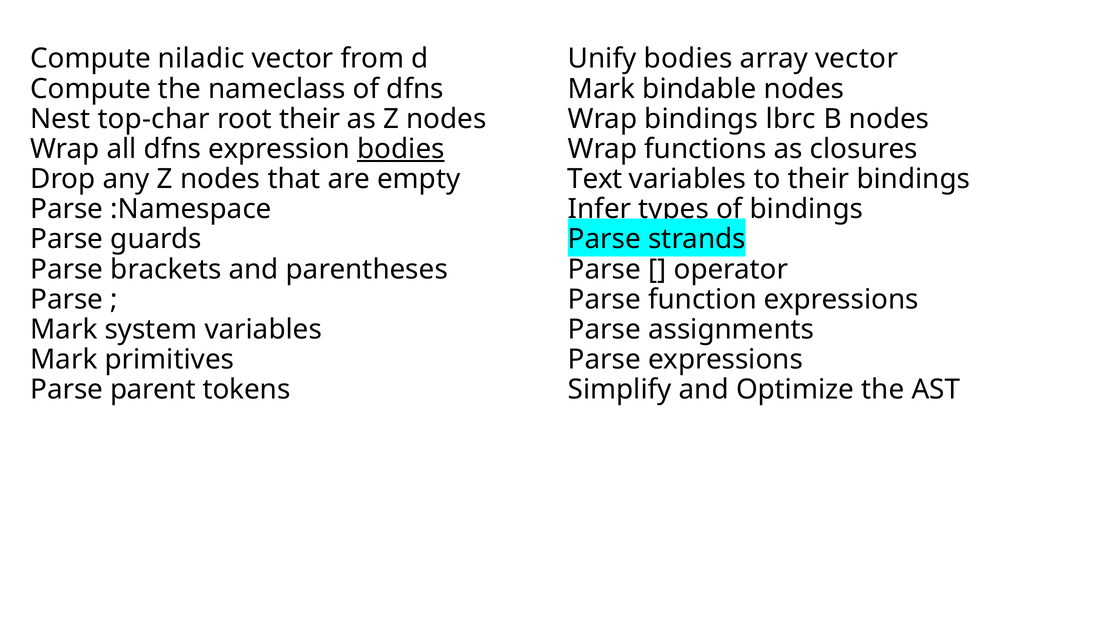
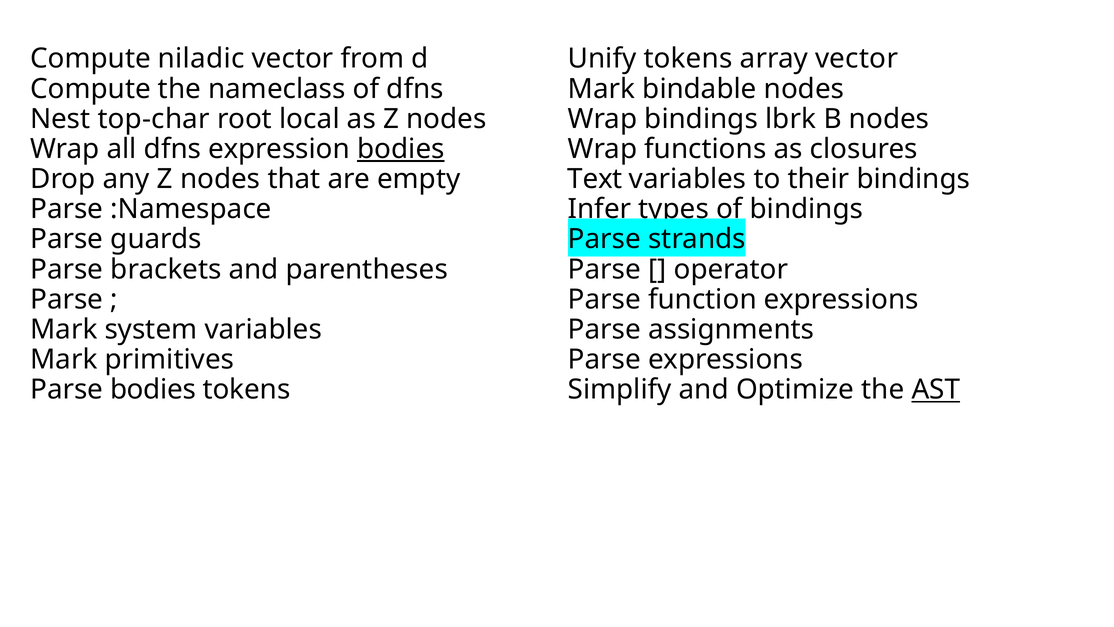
Unify bodies: bodies -> tokens
root their: their -> local
lbrc: lbrc -> lbrk
Parse parent: parent -> bodies
AST underline: none -> present
